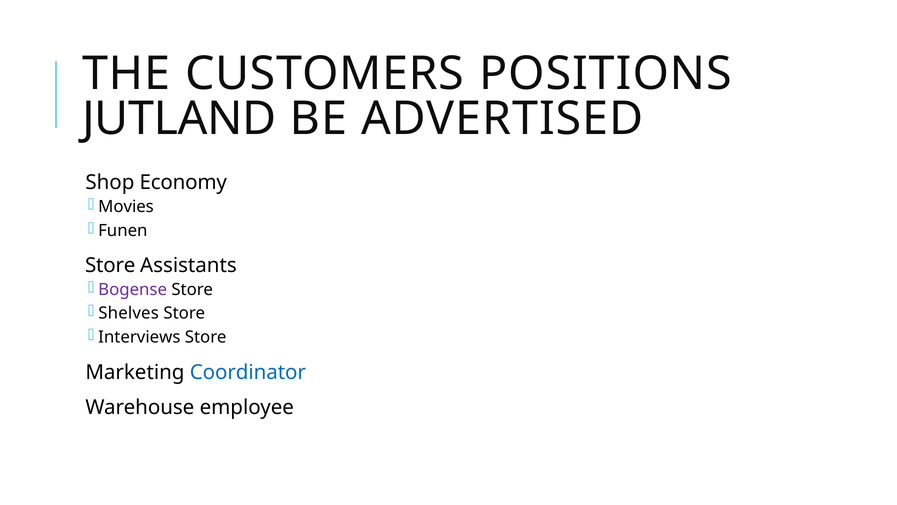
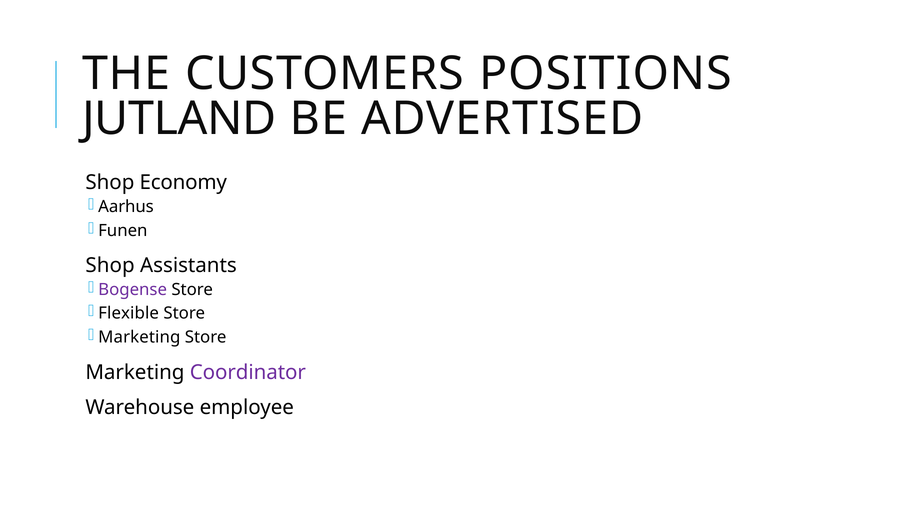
Movies: Movies -> Aarhus
Store at (110, 265): Store -> Shop
Shelves: Shelves -> Flexible
Interviews at (139, 337): Interviews -> Marketing
Coordinator colour: blue -> purple
